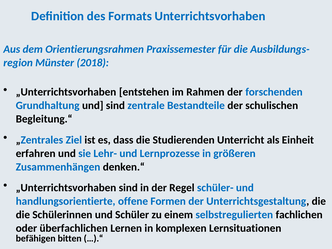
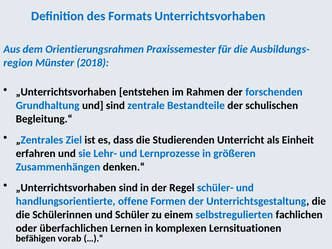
bitten: bitten -> vorab
